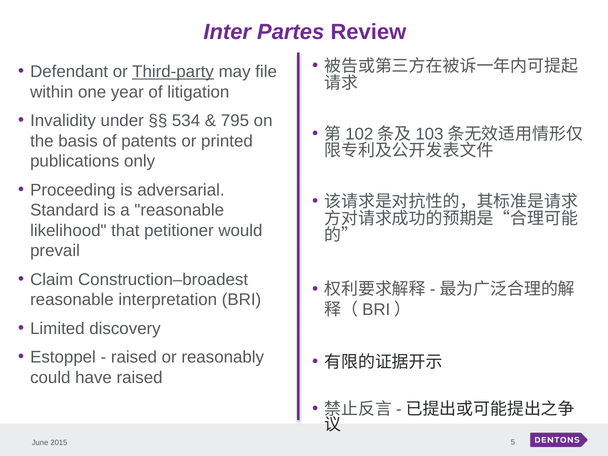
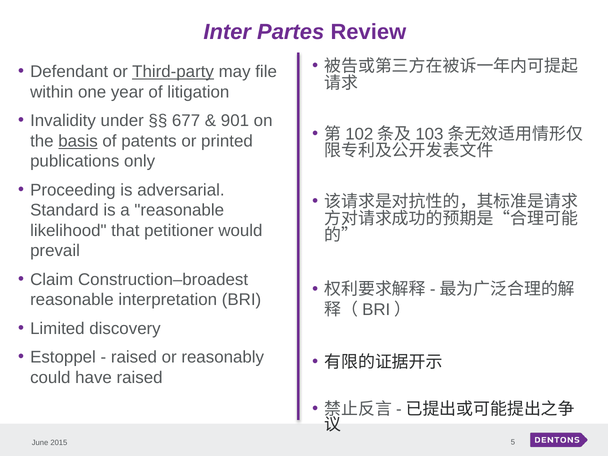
534: 534 -> 677
795: 795 -> 901
basis underline: none -> present
